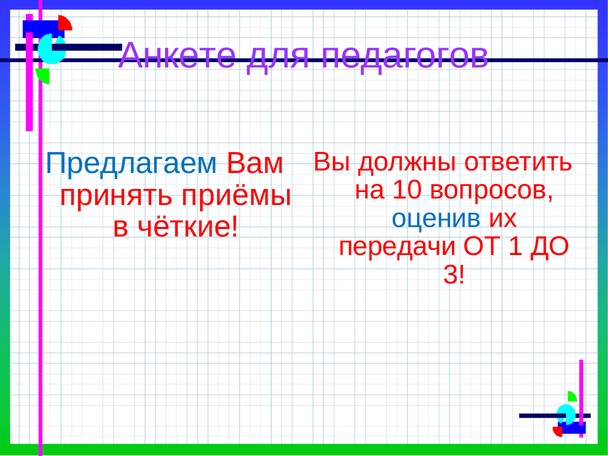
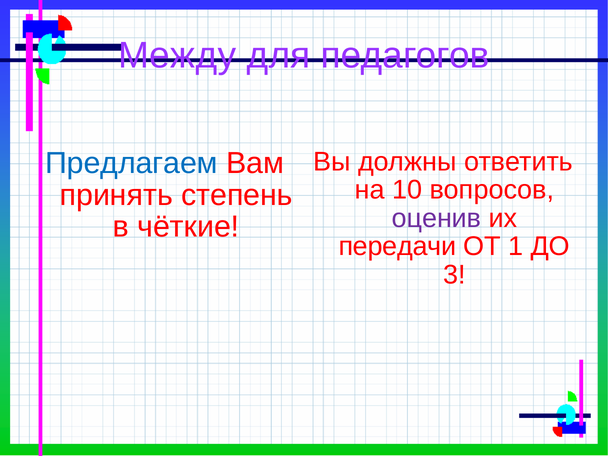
Анкете: Анкете -> Между
приёмы: приёмы -> степень
оценив colour: blue -> purple
